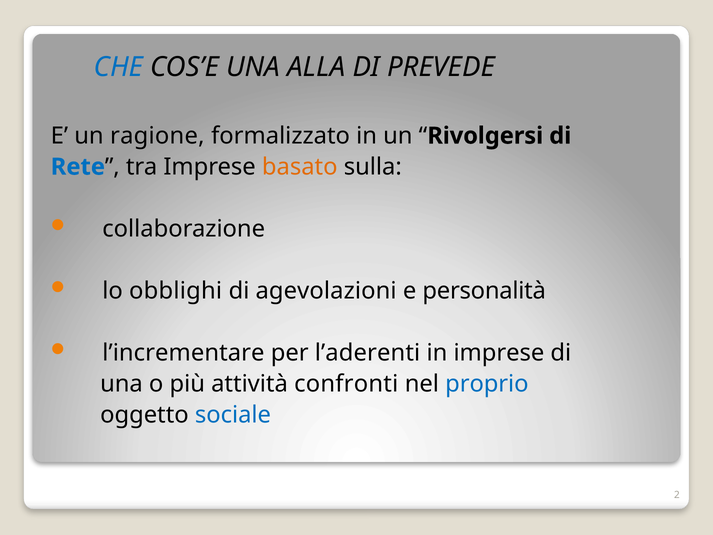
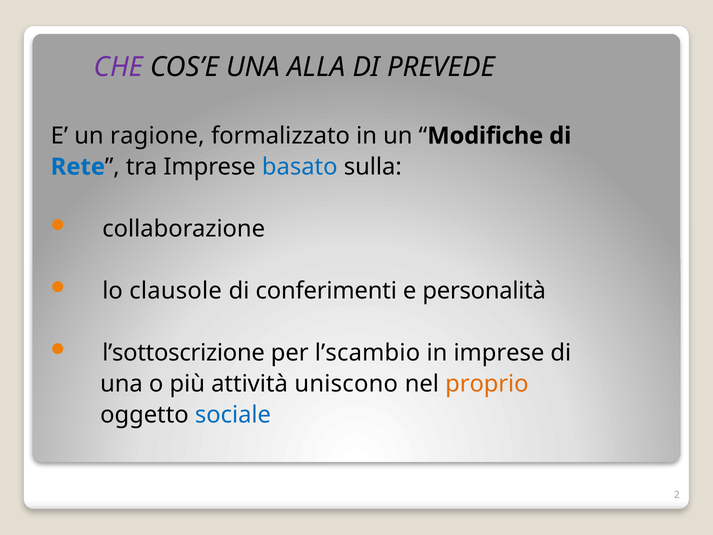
CHE colour: blue -> purple
Rivolgersi: Rivolgersi -> Modifiche
basato colour: orange -> blue
obblighi: obblighi -> clausole
agevolazioni: agevolazioni -> conferimenti
l’incrementare: l’incrementare -> l’sottoscrizione
l’aderenti: l’aderenti -> l’scambio
confronti: confronti -> uniscono
proprio colour: blue -> orange
